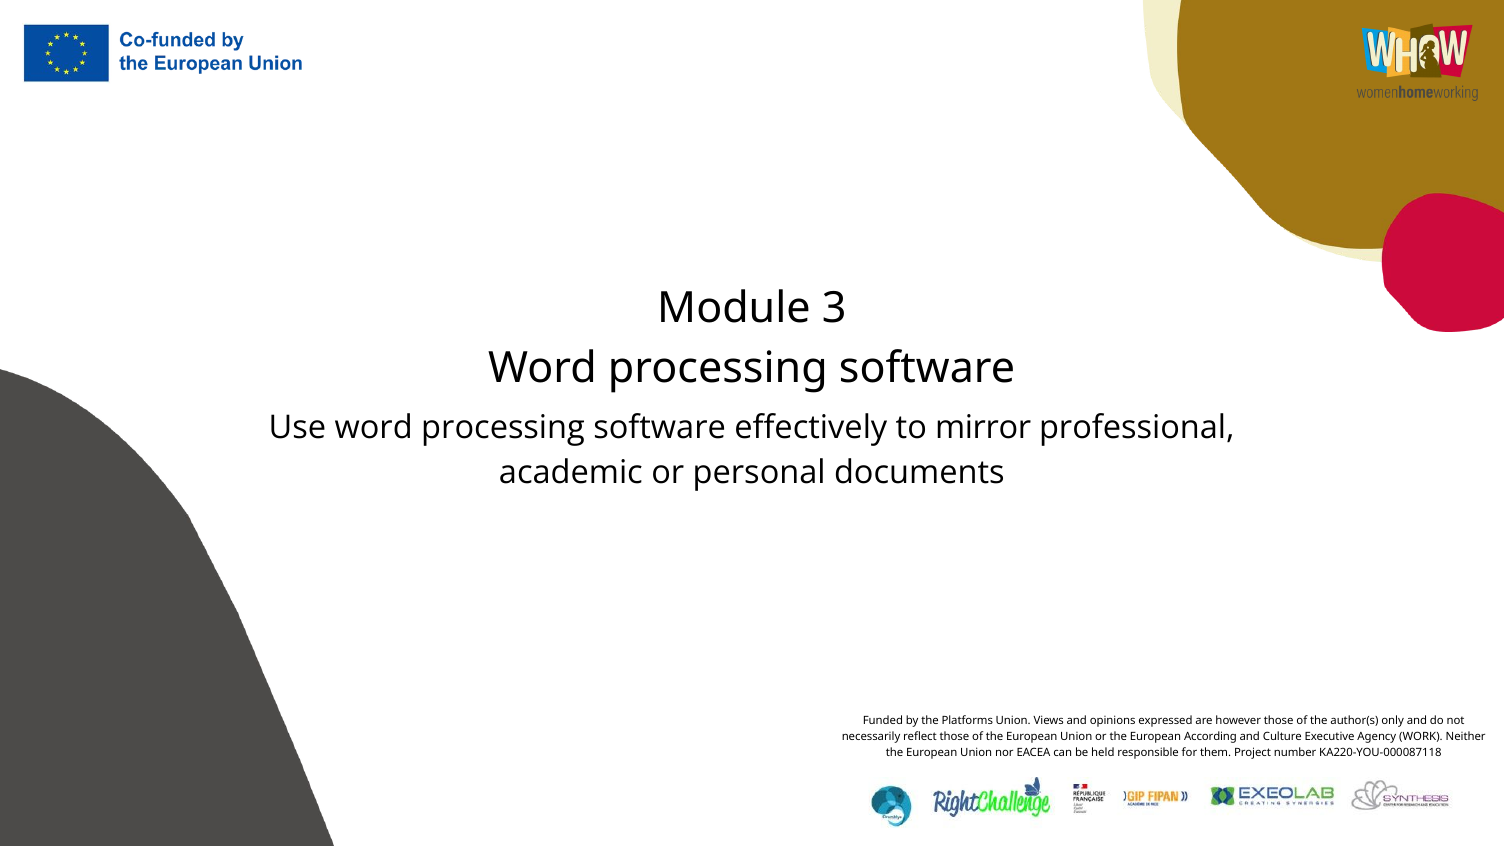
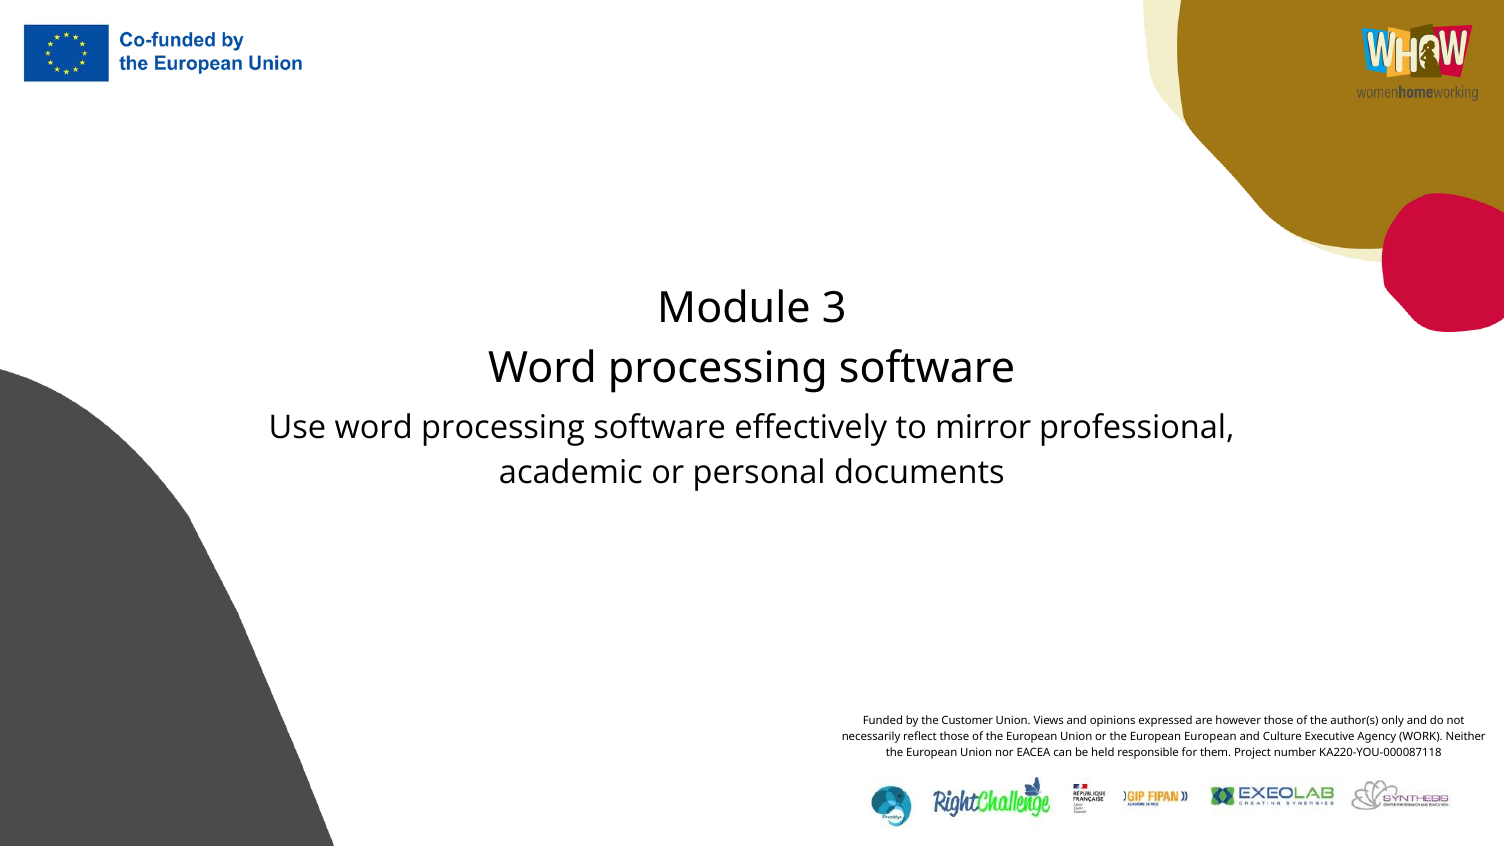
Platforms: Platforms -> Customer
European According: According -> European
